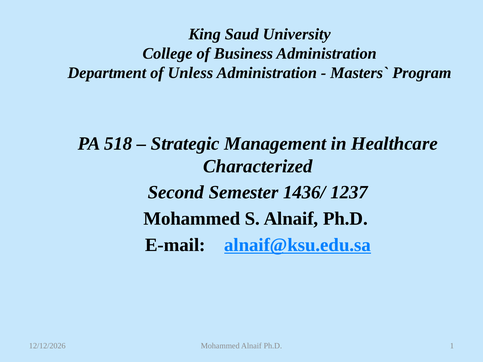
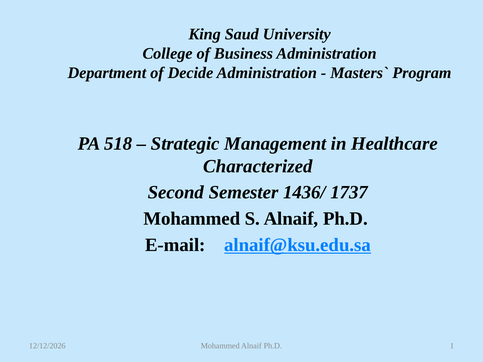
Unless: Unless -> Decide
1237: 1237 -> 1737
